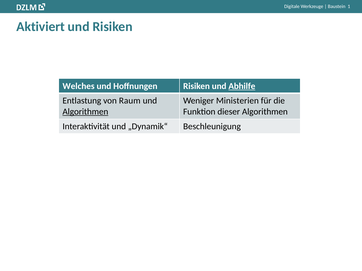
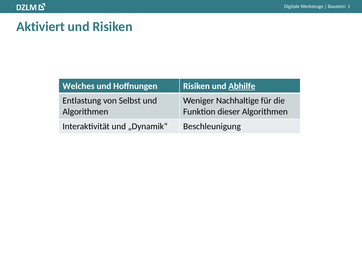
Raum: Raum -> Selbst
Ministerien: Ministerien -> Nachhaltige
Algorithmen at (85, 112) underline: present -> none
